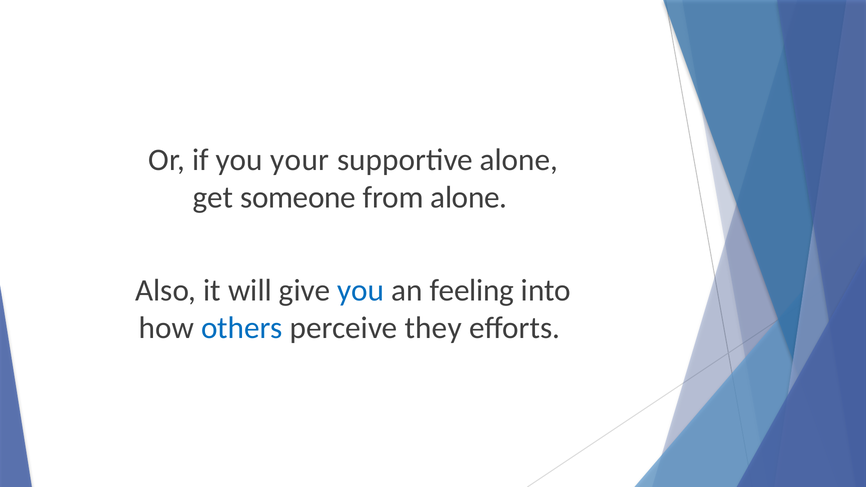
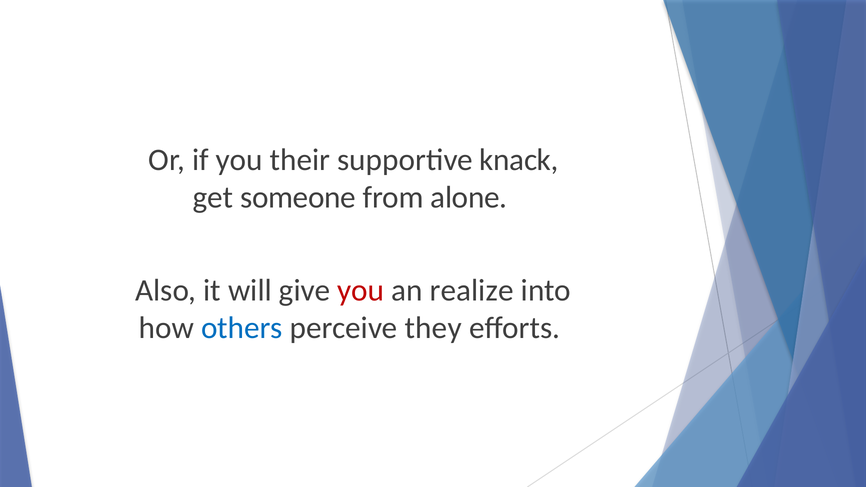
your: your -> their
supportive alone: alone -> knack
you at (361, 291) colour: blue -> red
feeling: feeling -> realize
